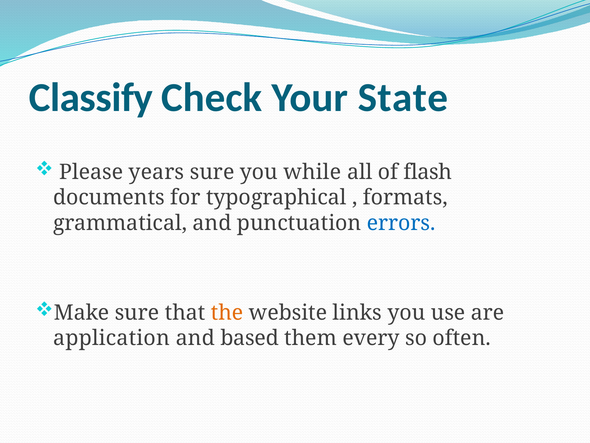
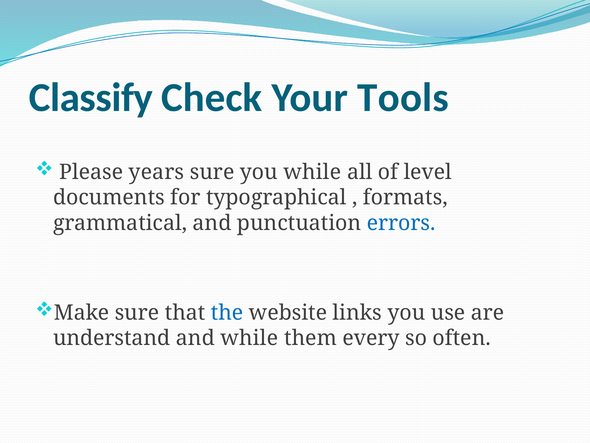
State: State -> Tools
flash: flash -> level
the colour: orange -> blue
application: application -> understand
and based: based -> while
